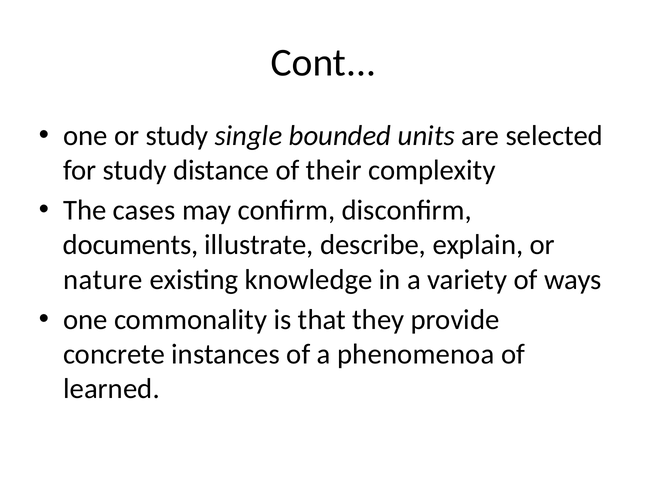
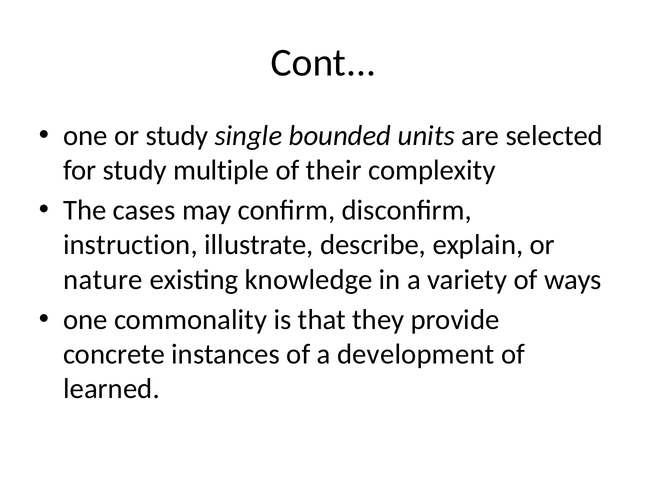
distance: distance -> multiple
documents: documents -> instruction
phenomenoa: phenomenoa -> development
